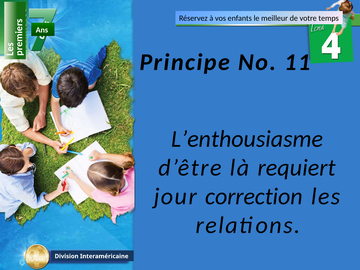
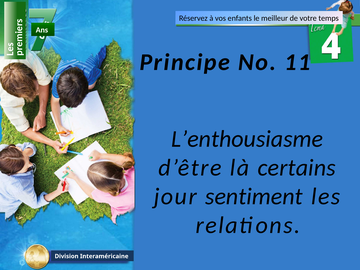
requiert: requiert -> certains
correction: correction -> sentiment
